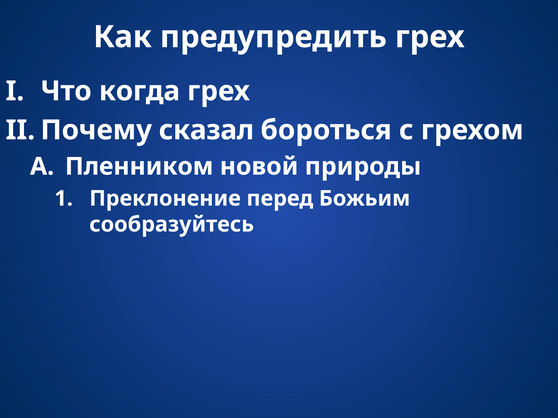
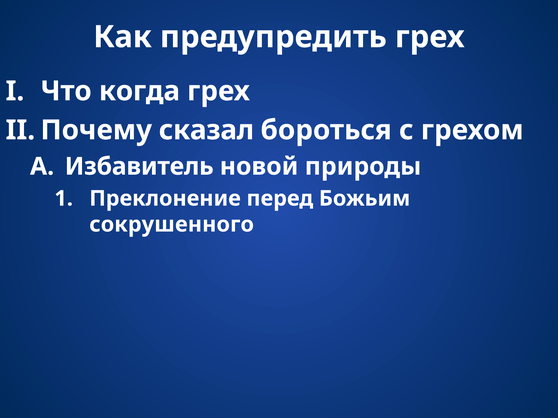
Пленником: Пленником -> Избавитель
сообразуйтесь: сообразуйтесь -> сокрушенного
